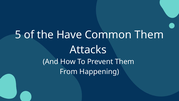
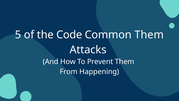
Have: Have -> Code
